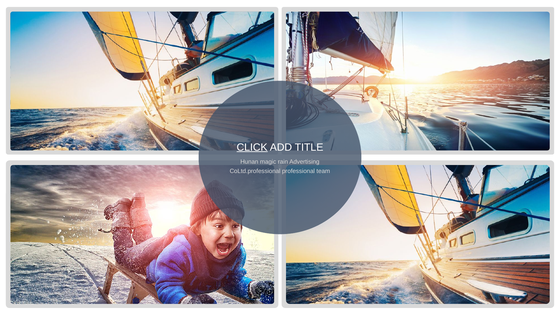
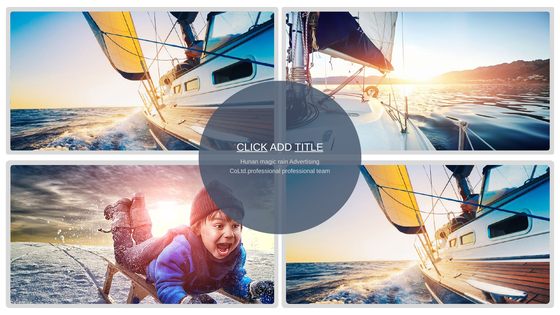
TITLE underline: none -> present
